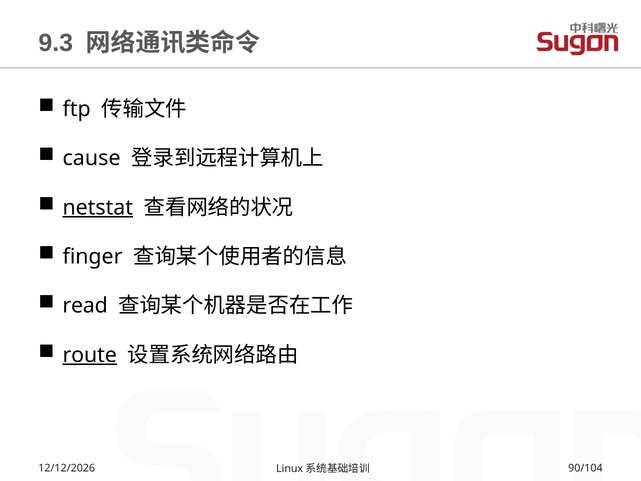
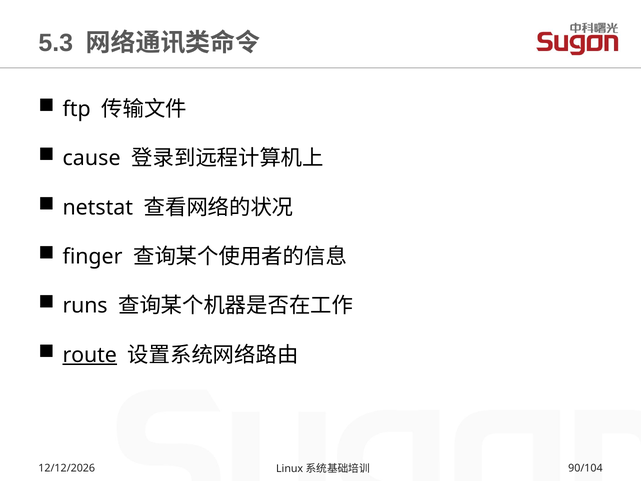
9.3: 9.3 -> 5.3
netstat underline: present -> none
read: read -> runs
